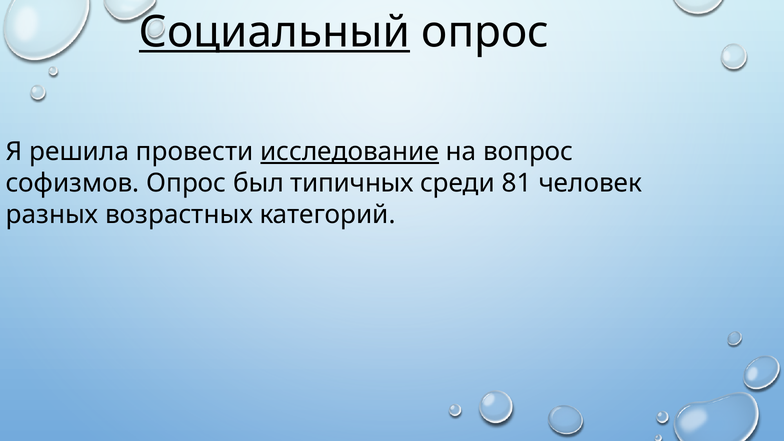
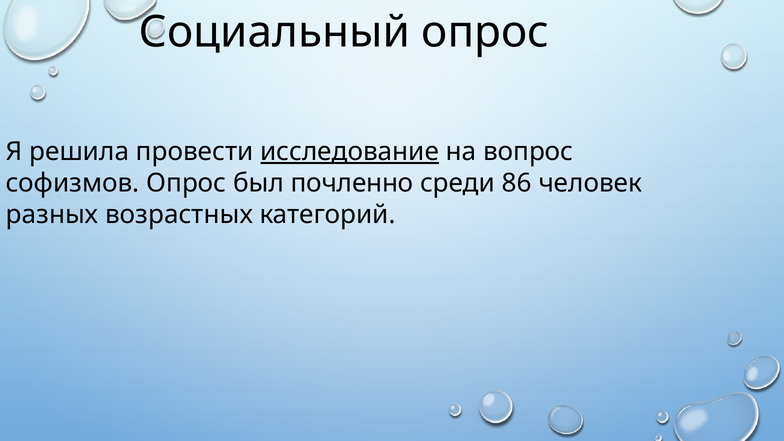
Социальный underline: present -> none
типичных: типичных -> почленно
81: 81 -> 86
